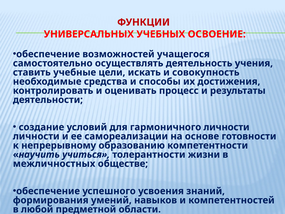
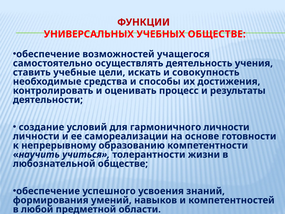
УЧЕБНЫХ ОСВОЕНИЕ: ОСВОЕНИЕ -> ОБЩЕСТВЕ
межличностных: межличностных -> любознательной
